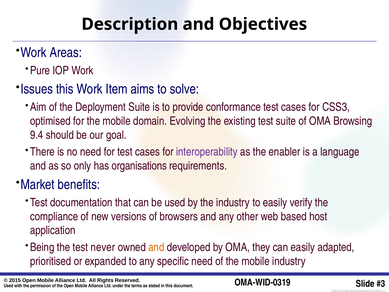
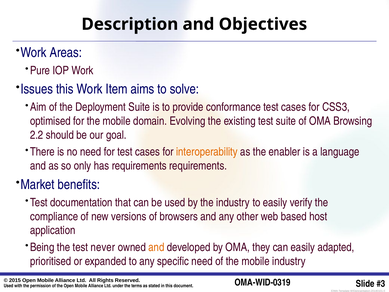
9.4: 9.4 -> 2.2
interoperability colour: purple -> orange
has organisations: organisations -> requirements
